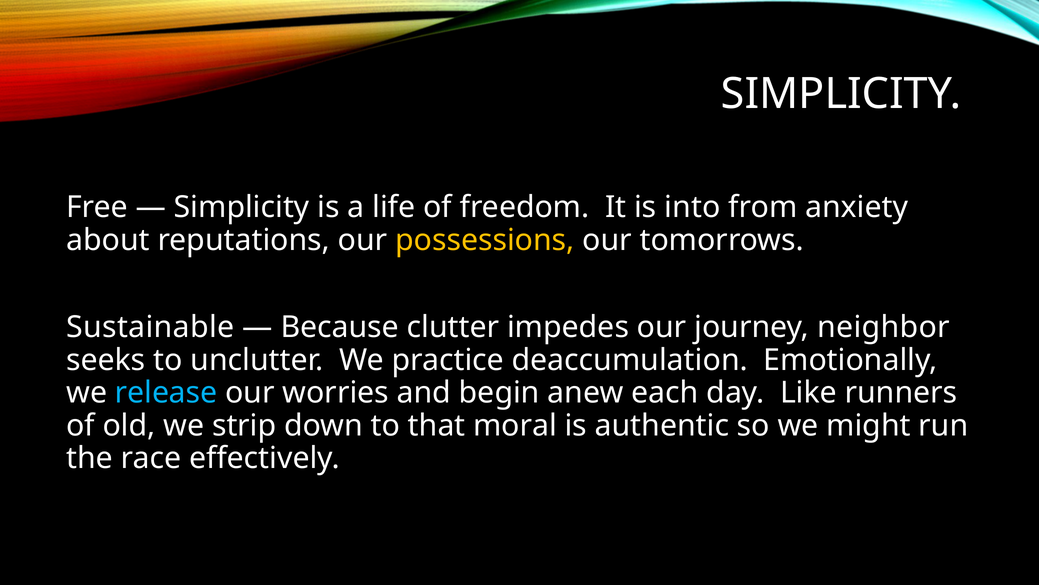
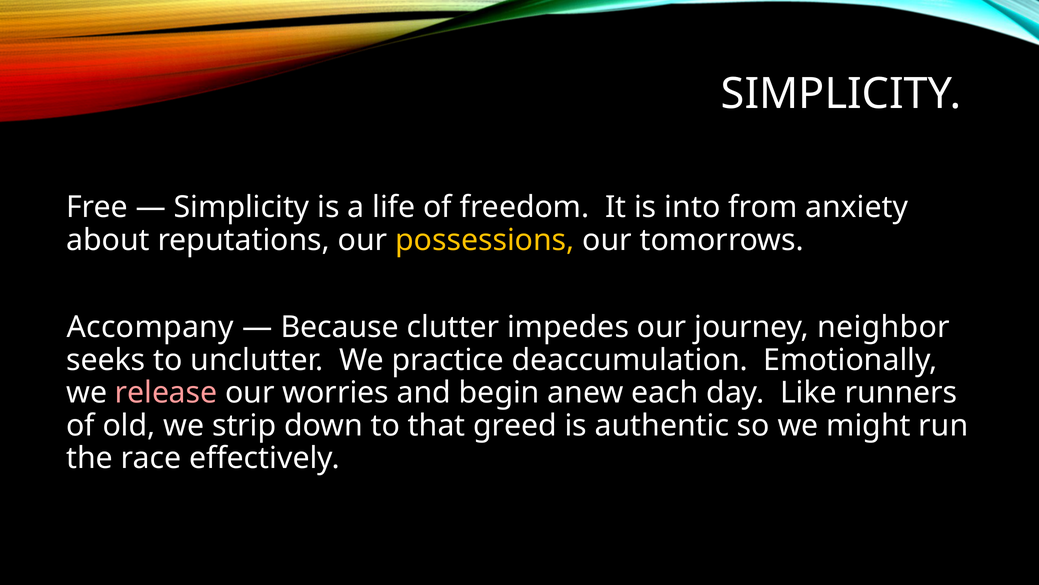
Sustainable: Sustainable -> Accompany
release colour: light blue -> pink
moral: moral -> greed
